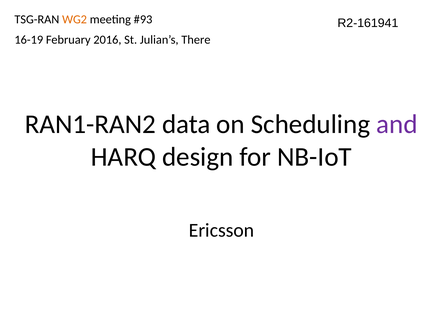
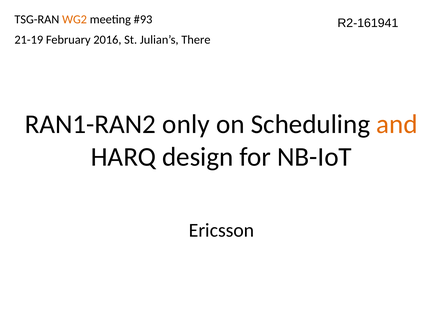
16-19: 16-19 -> 21-19
data: data -> only
and colour: purple -> orange
